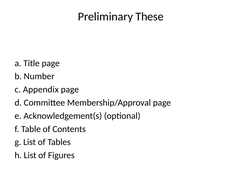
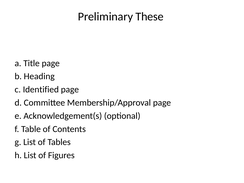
Number: Number -> Heading
Appendix: Appendix -> Identified
